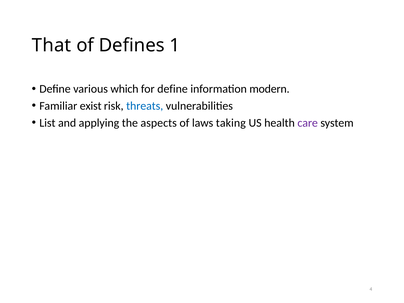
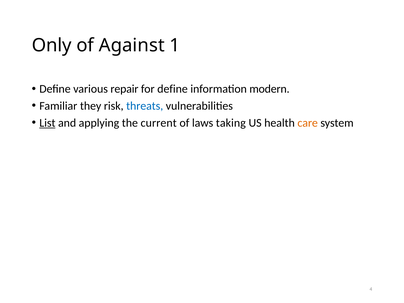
That: That -> Only
Defines: Defines -> Against
which: which -> repair
exist: exist -> they
List underline: none -> present
aspects: aspects -> current
care colour: purple -> orange
